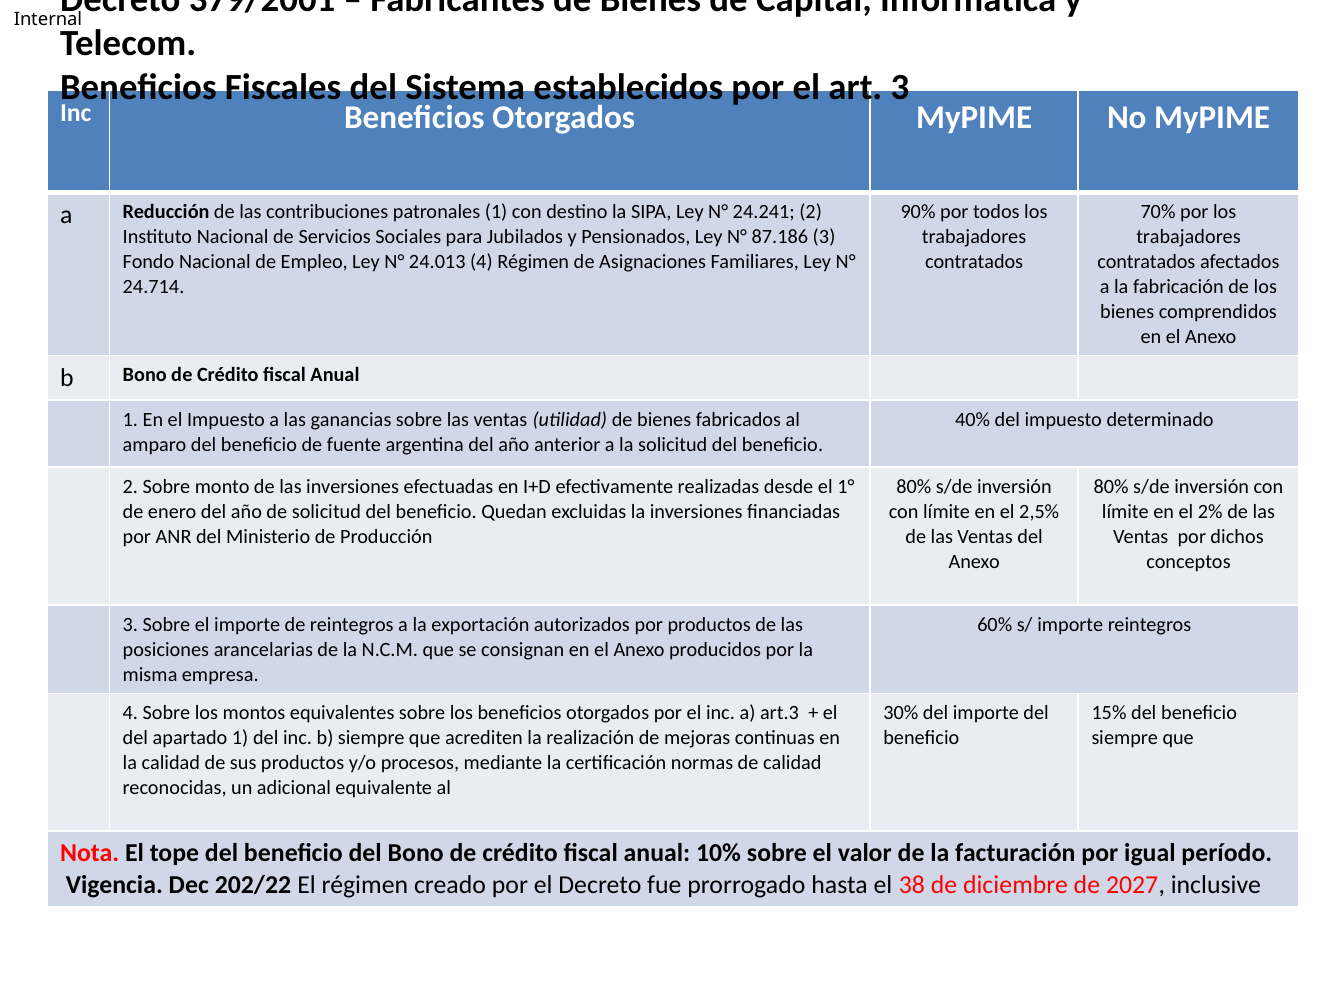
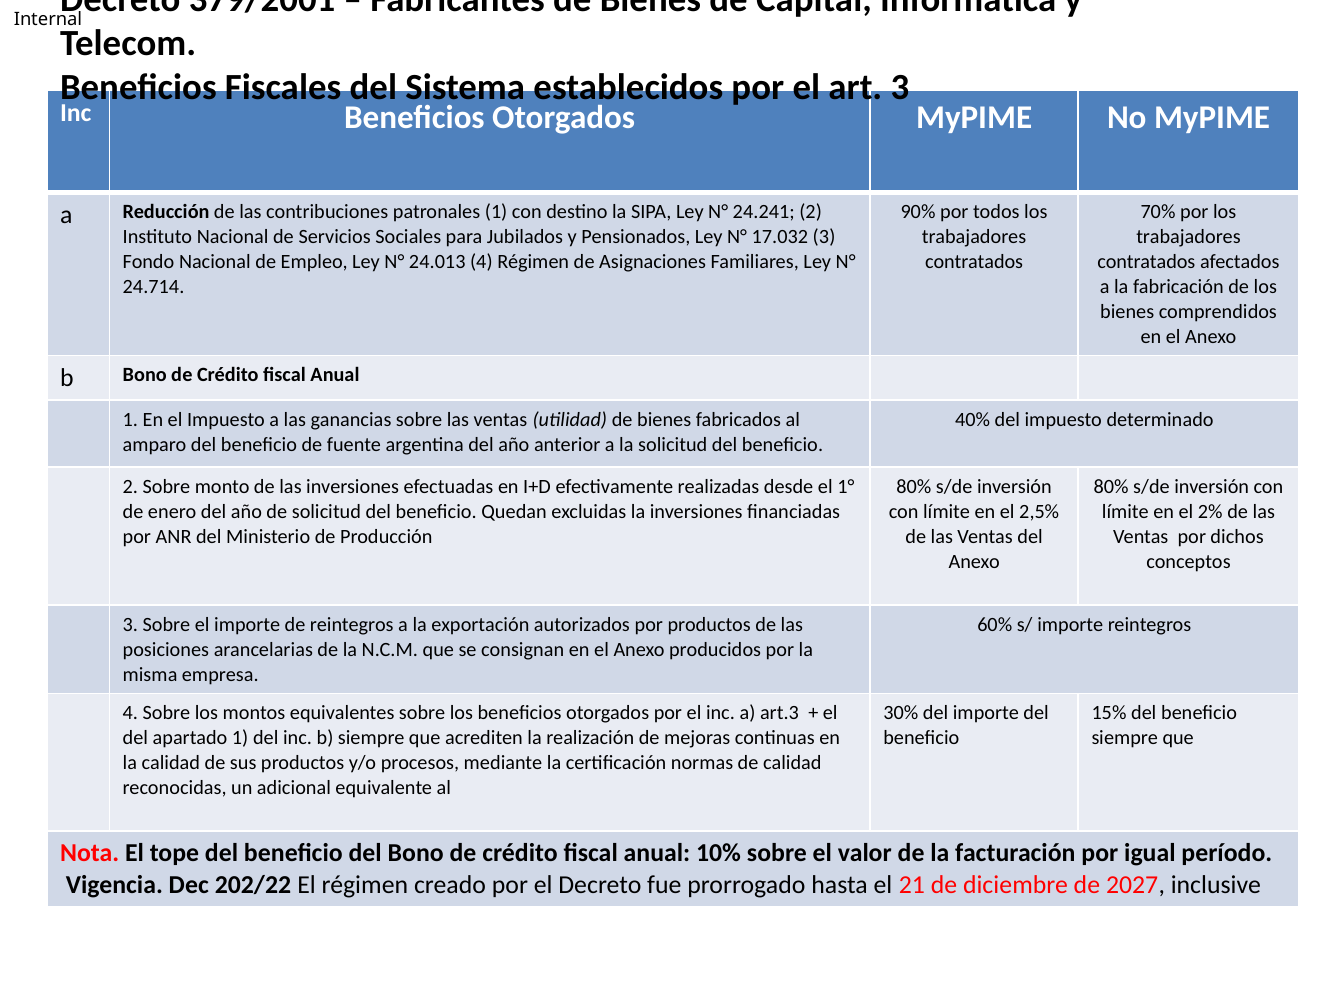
87.186: 87.186 -> 17.032
38: 38 -> 21
